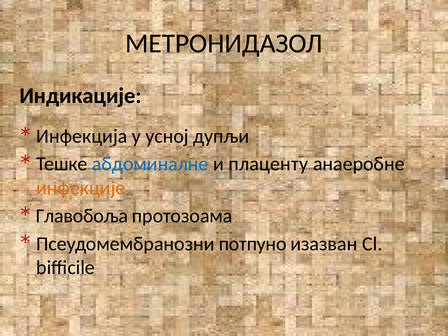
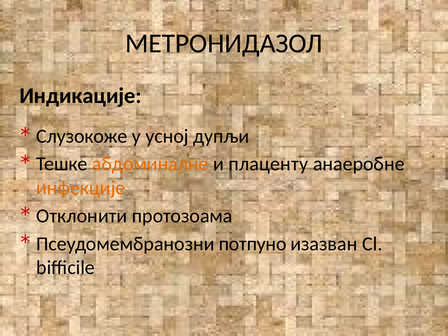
Инфекција: Инфекција -> Слузокоже
абдоминалне colour: blue -> orange
Главобоља: Главобоља -> Отклонити
